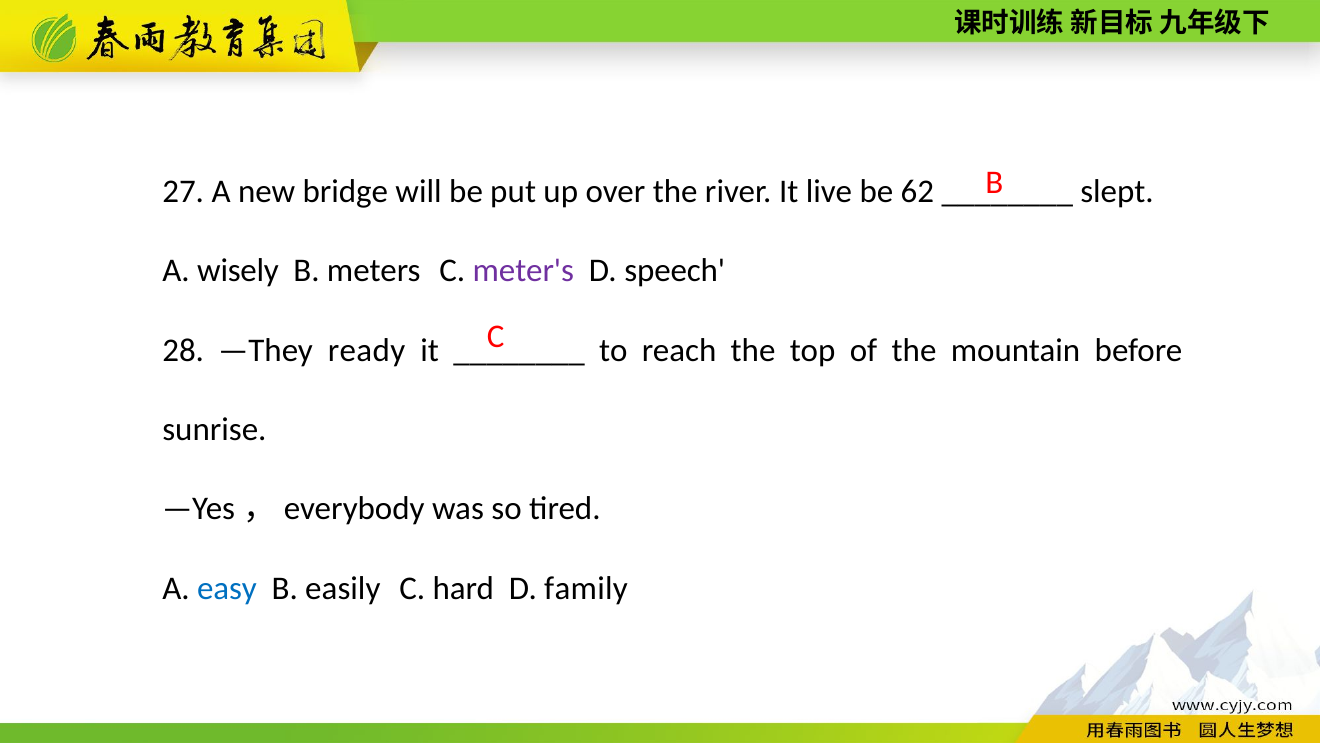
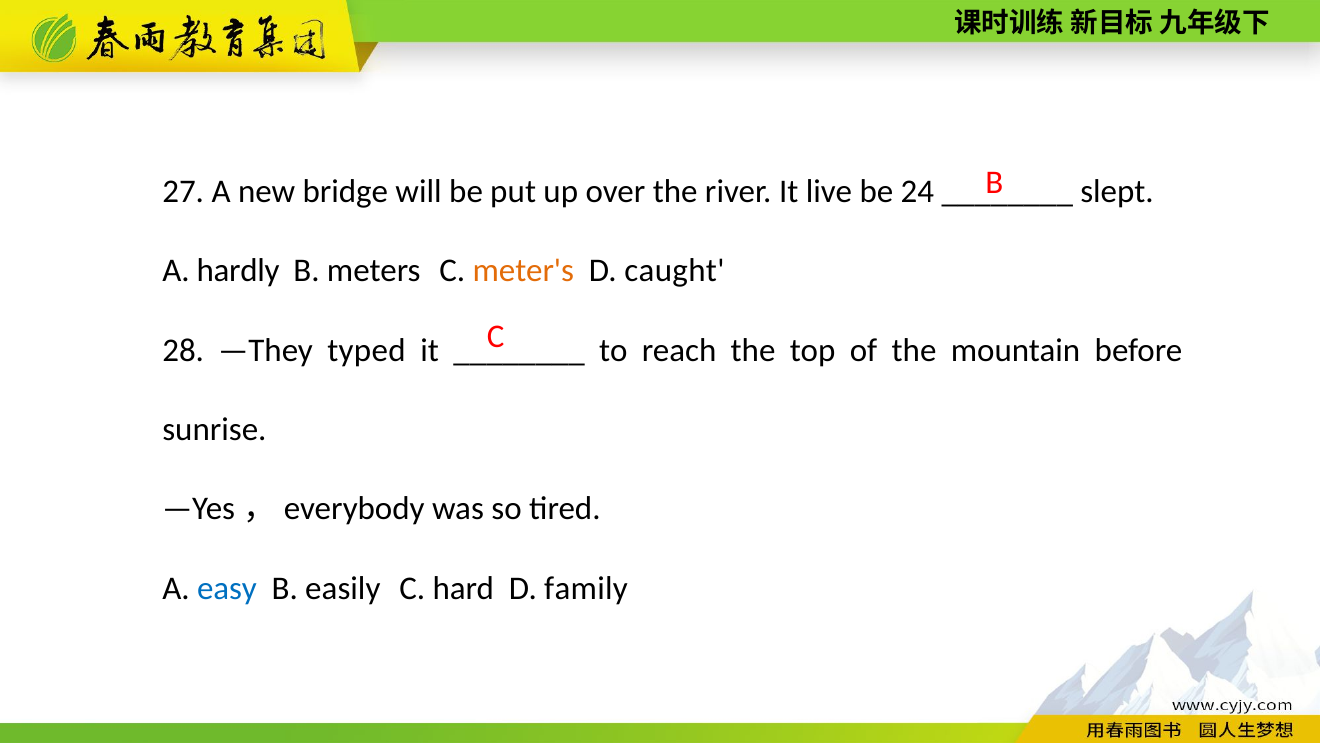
62: 62 -> 24
wisely: wisely -> hardly
meter's colour: purple -> orange
speech: speech -> caught
ready: ready -> typed
